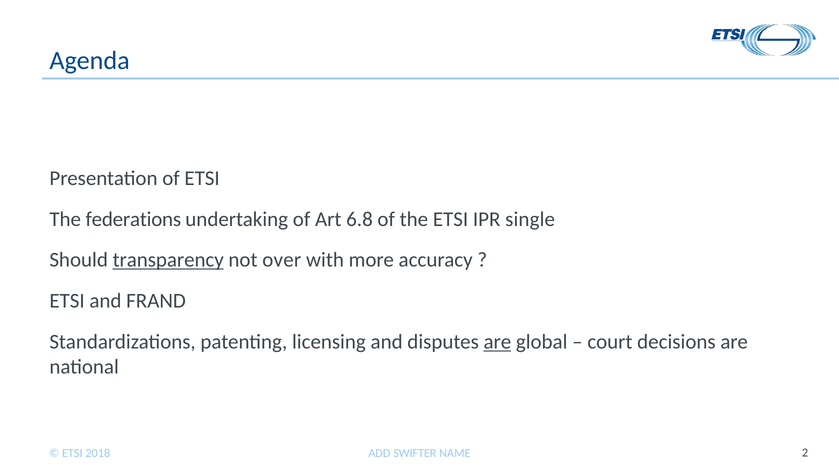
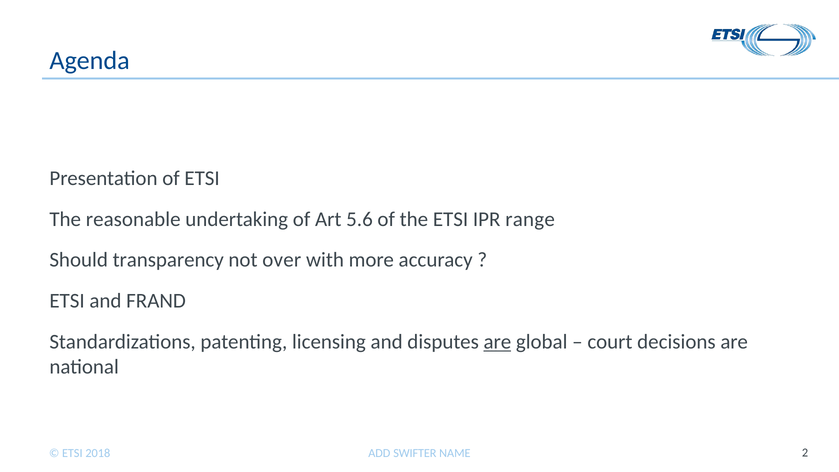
federations: federations -> reasonable
6.8: 6.8 -> 5.6
single: single -> range
transparency underline: present -> none
